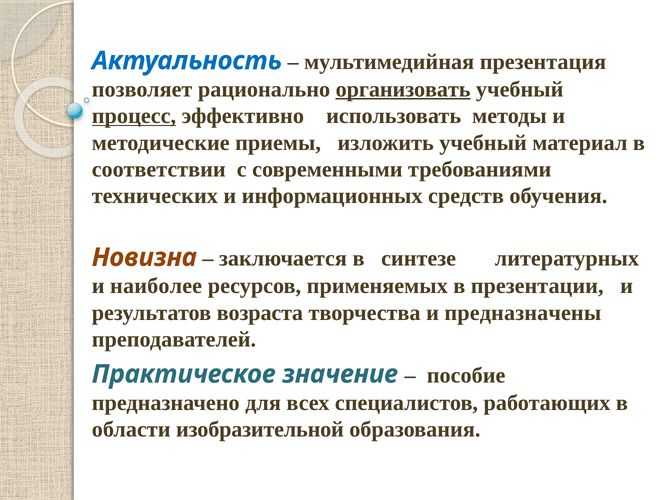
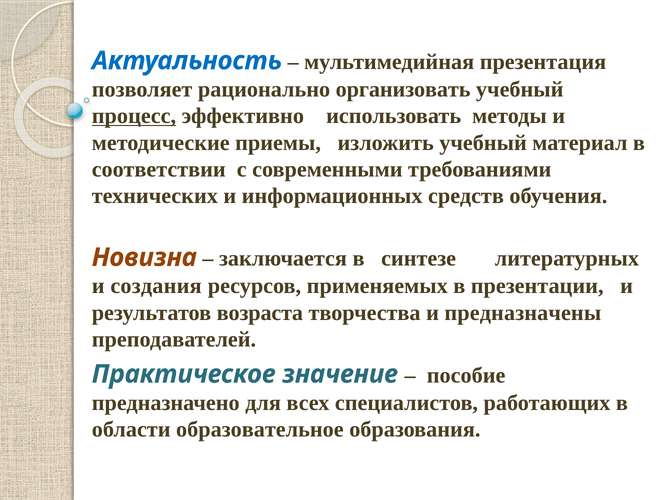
организовать underline: present -> none
наиболее: наиболее -> создания
изобразительной: изобразительной -> образовательное
